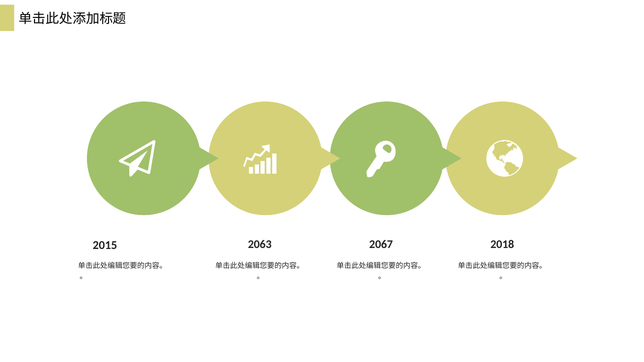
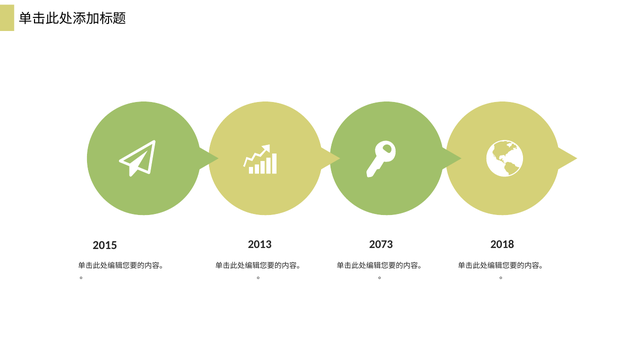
2063: 2063 -> 2013
2067: 2067 -> 2073
